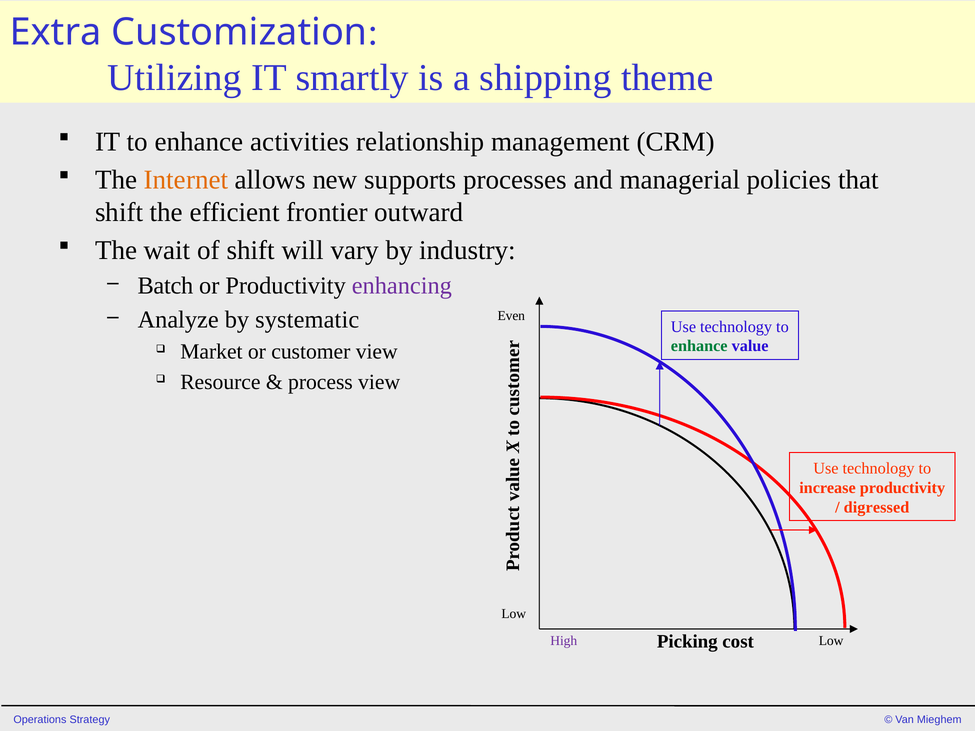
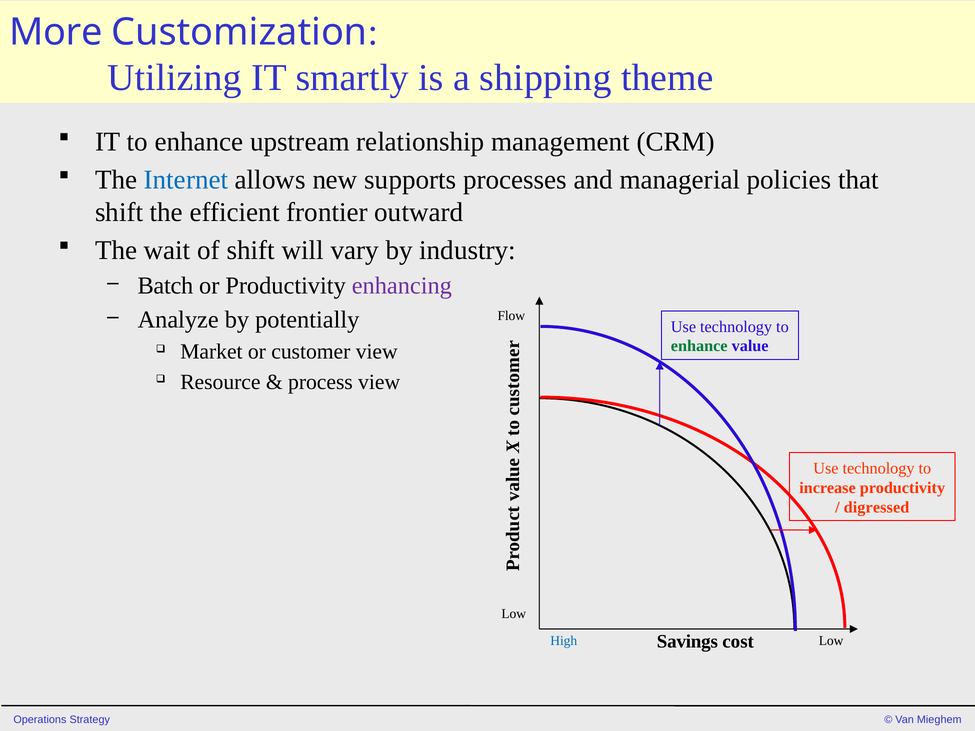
Extra: Extra -> More
activities: activities -> upstream
Internet colour: orange -> blue
systematic: systematic -> potentially
Even: Even -> Flow
Picking: Picking -> Savings
High colour: purple -> blue
